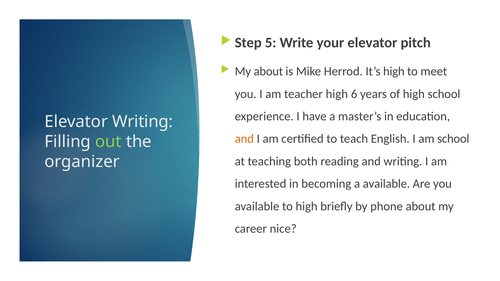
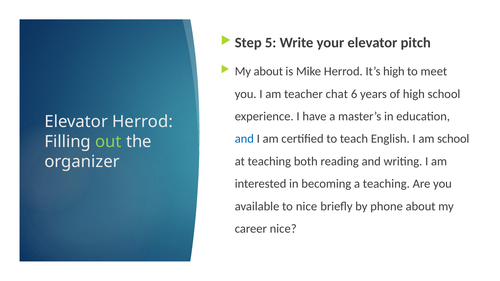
teacher high: high -> chat
Elevator Writing: Writing -> Herrod
and at (244, 139) colour: orange -> blue
a available: available -> teaching
to high: high -> nice
